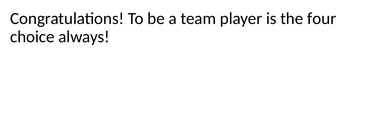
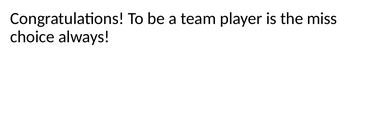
four: four -> miss
